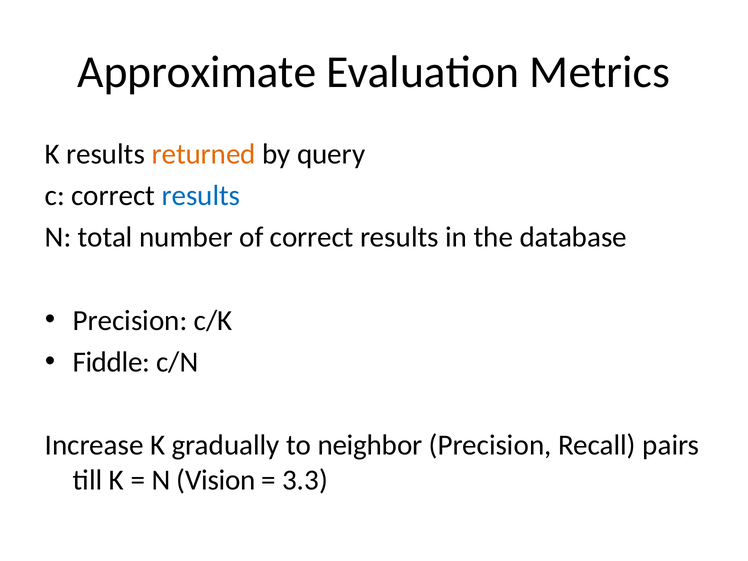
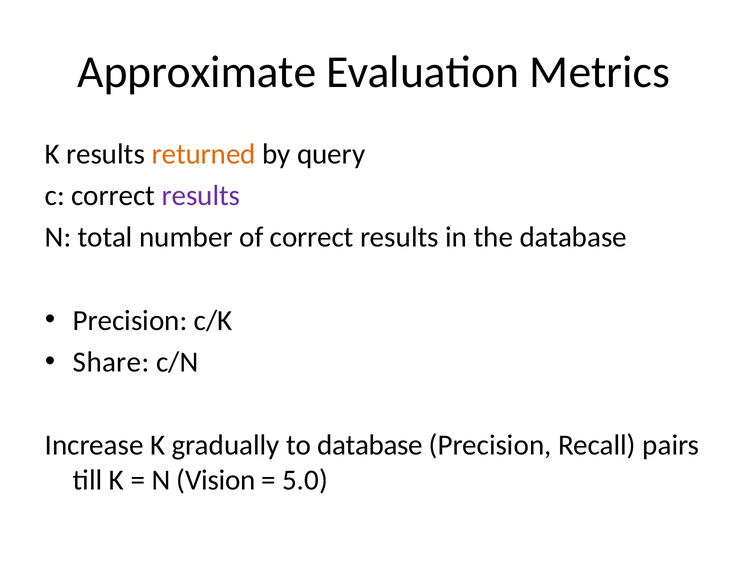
results at (201, 196) colour: blue -> purple
Fiddle: Fiddle -> Share
to neighbor: neighbor -> database
3.3: 3.3 -> 5.0
